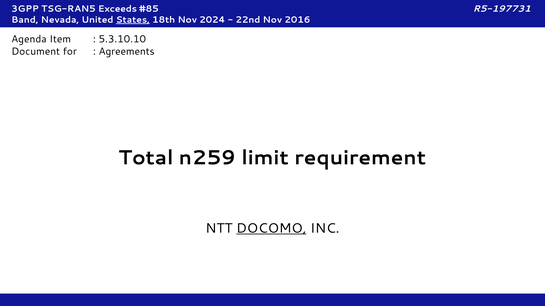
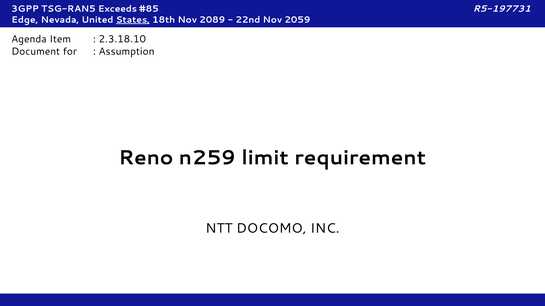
Band: Band -> Edge
2024: 2024 -> 2089
2016: 2016 -> 2059
5.3.10.10: 5.3.10.10 -> 2.3.18.10
Agreements: Agreements -> Assumption
Total: Total -> Reno
DOCOMO underline: present -> none
